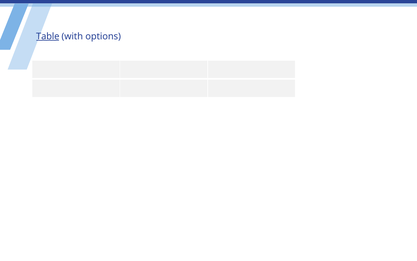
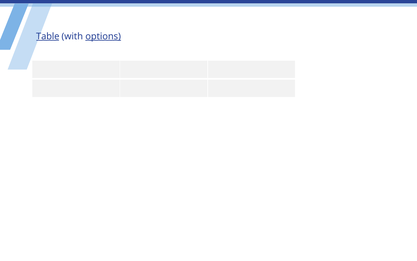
options underline: none -> present
